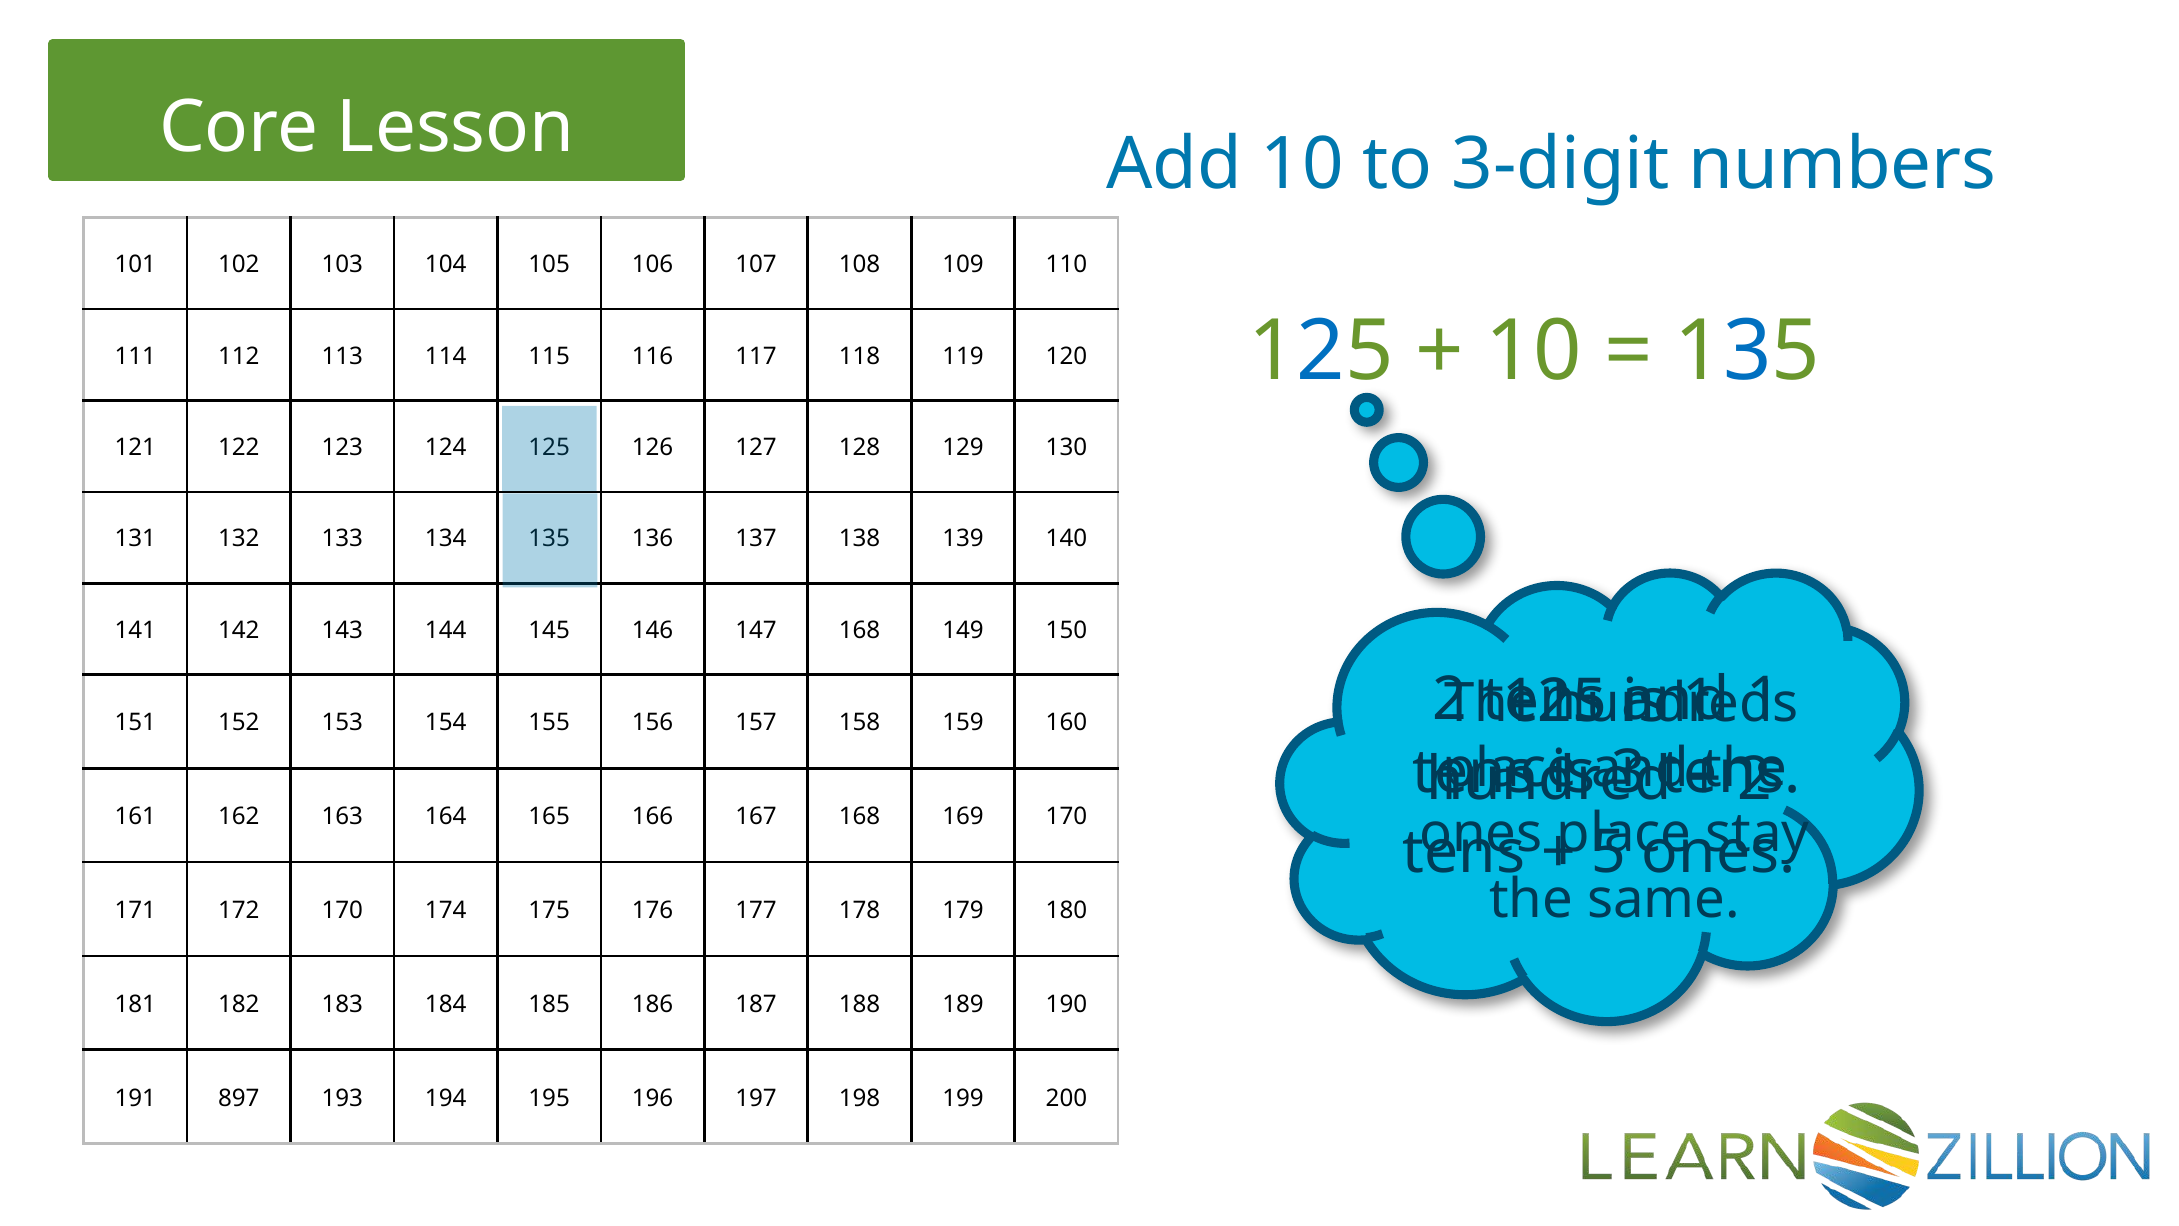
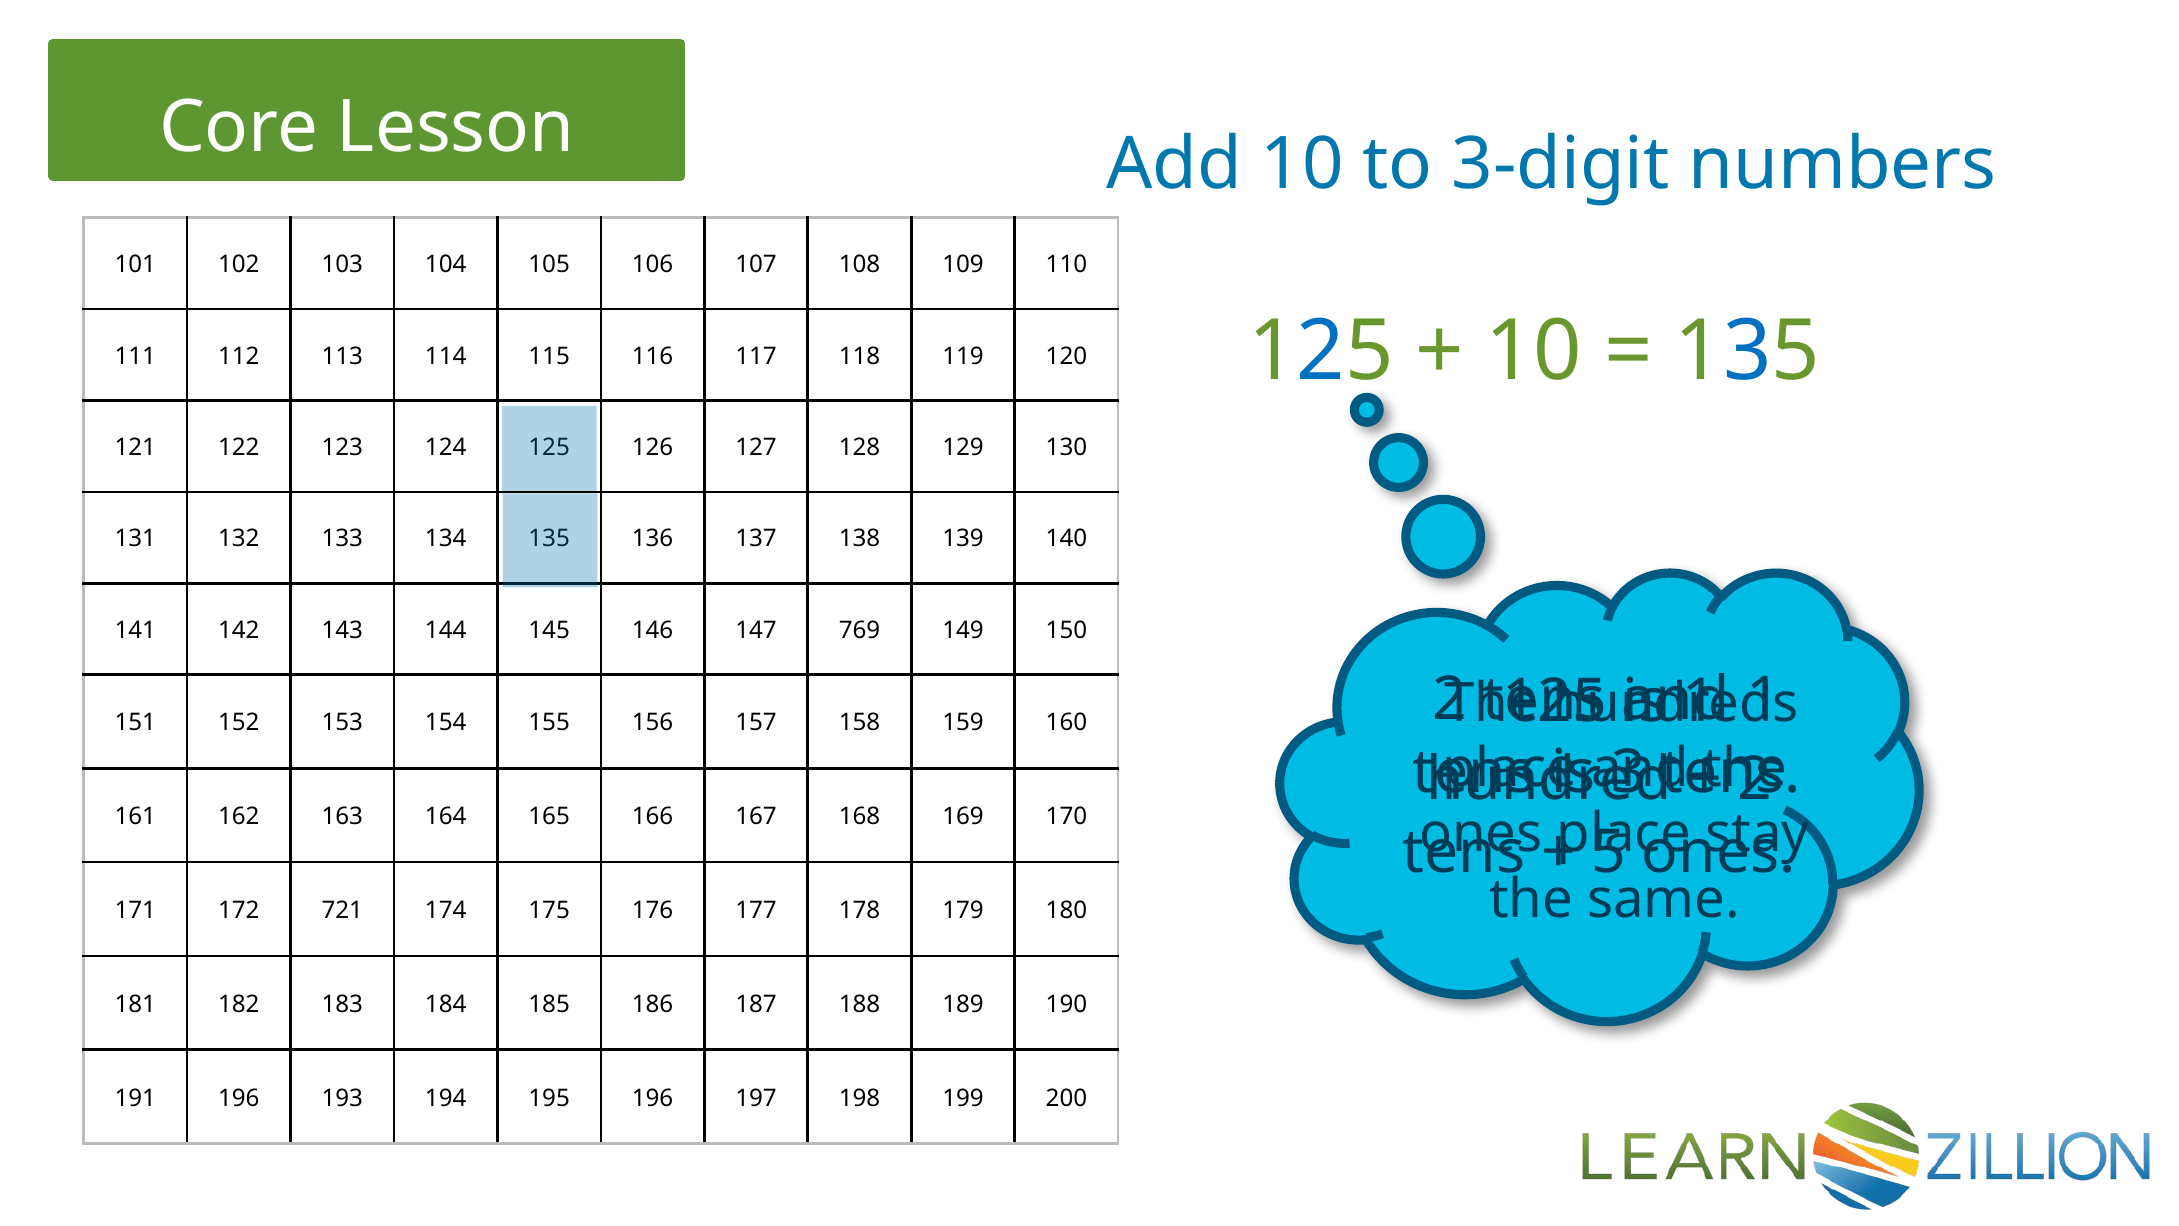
147 168: 168 -> 769
172 170: 170 -> 721
191 897: 897 -> 196
